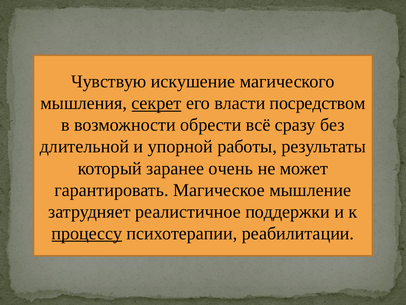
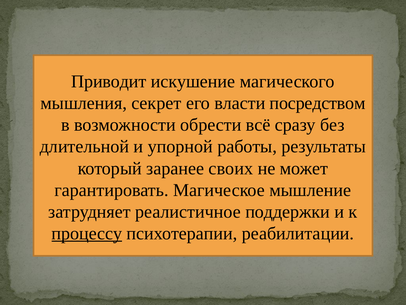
Чувствую: Чувствую -> Приводит
секрет underline: present -> none
очень: очень -> своих
